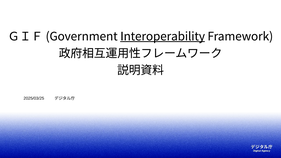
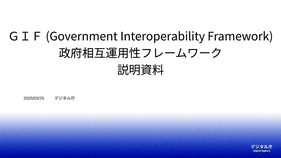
Interoperability underline: present -> none
